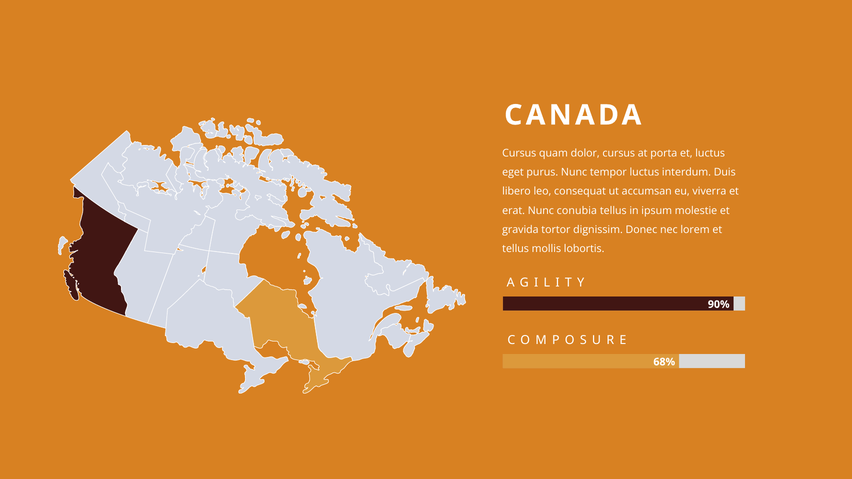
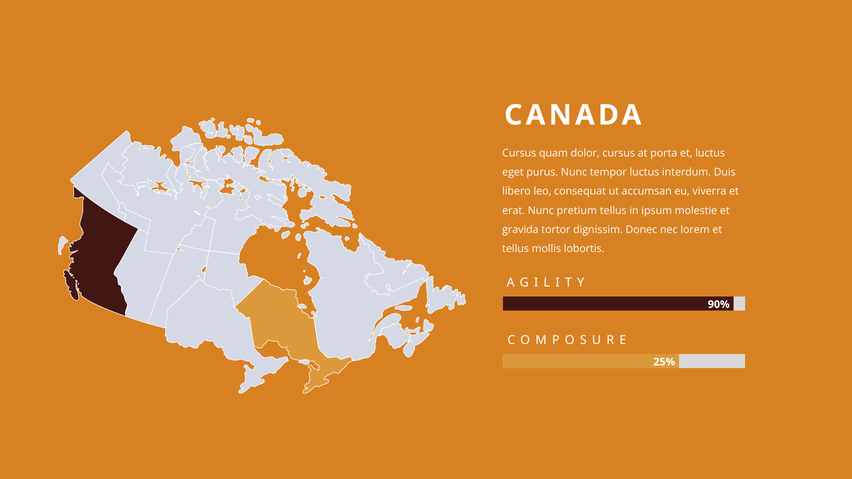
conubia: conubia -> pretium
68%: 68% -> 25%
